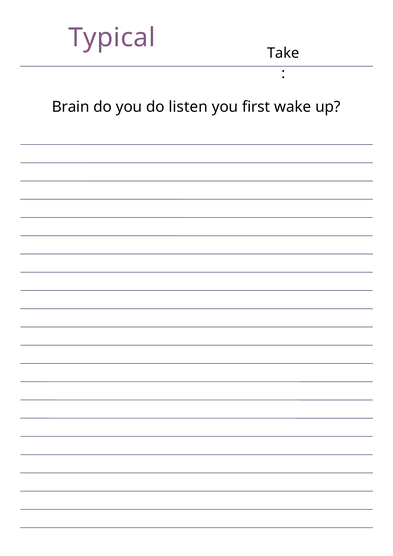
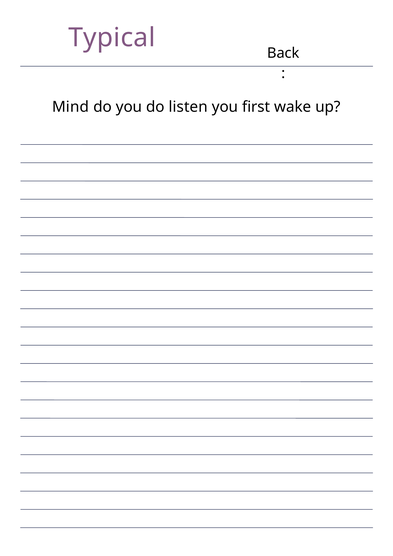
Take: Take -> Back
Brain: Brain -> Mind
